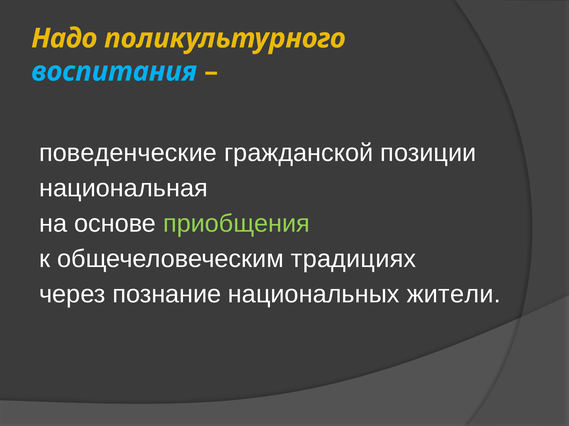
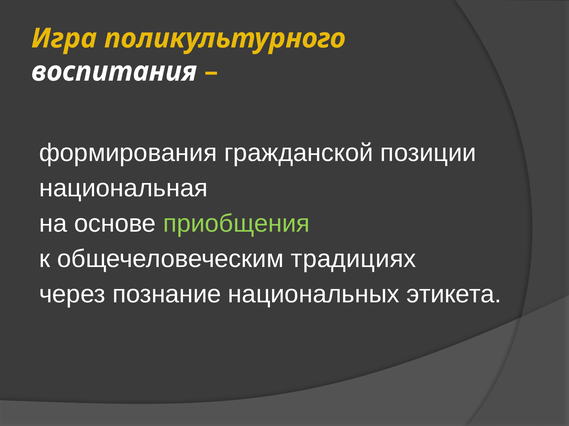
Надо: Надо -> Игра
воспитания colour: light blue -> white
поведенческие: поведенческие -> формирования
жители: жители -> этикета
